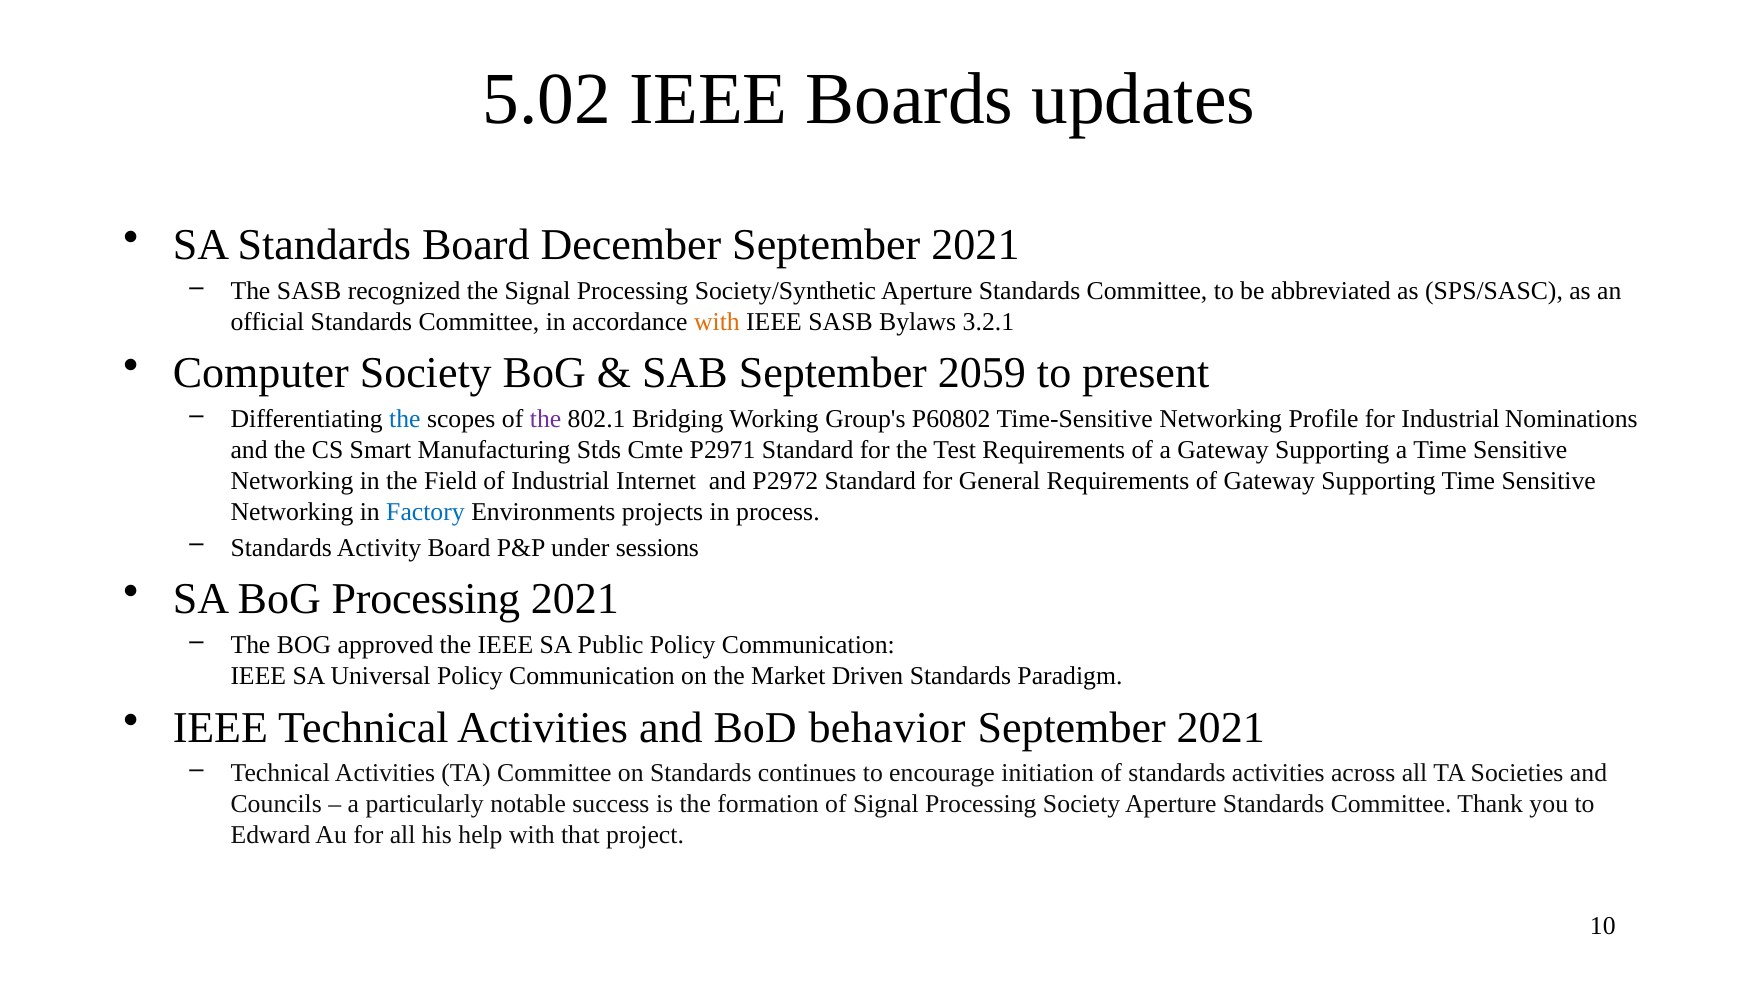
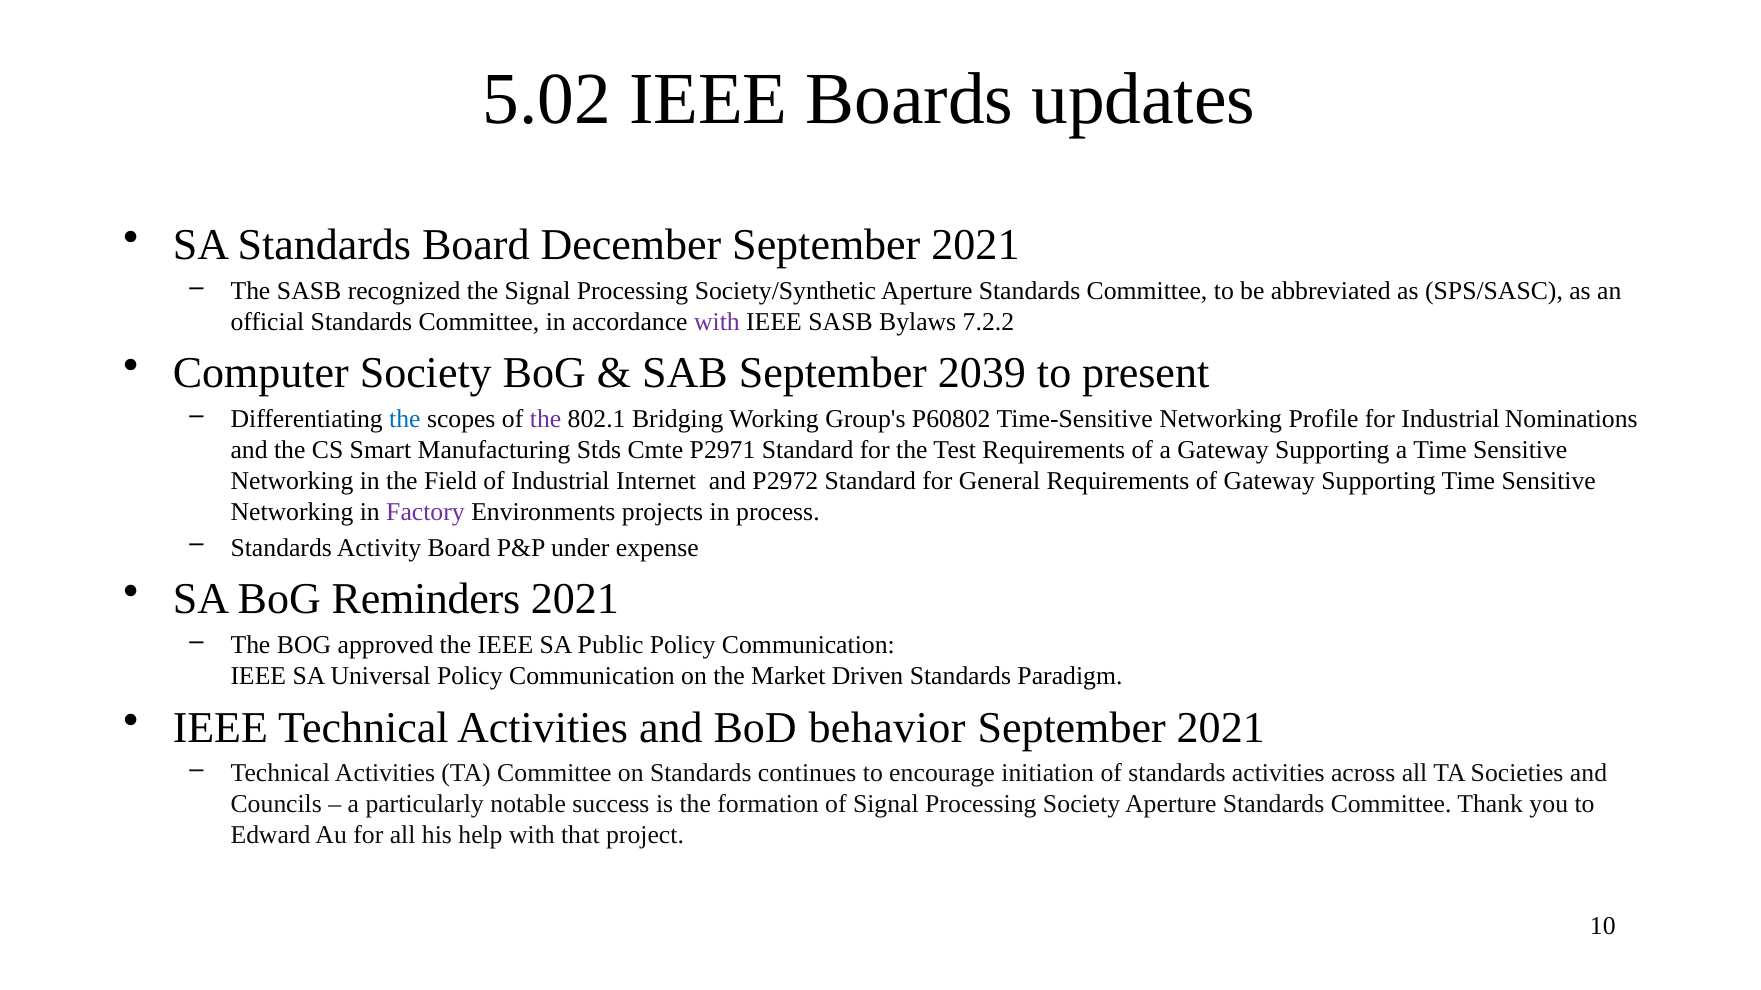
with at (717, 322) colour: orange -> purple
3.2.1: 3.2.1 -> 7.2.2
2059: 2059 -> 2039
Factory colour: blue -> purple
sessions: sessions -> expense
BoG Processing: Processing -> Reminders
